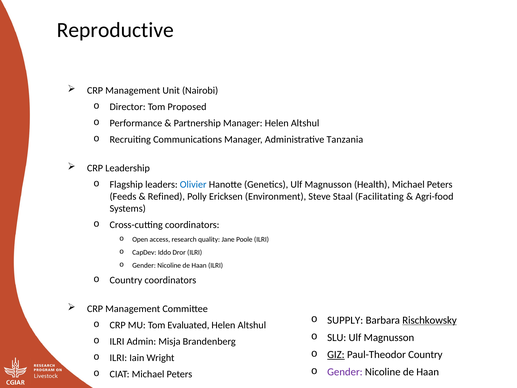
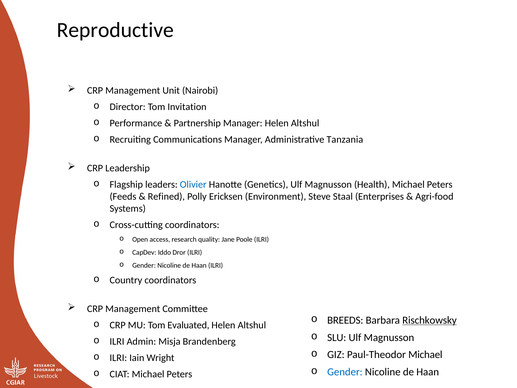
Proposed: Proposed -> Invitation
Facilitating: Facilitating -> Enterprises
SUPPLY: SUPPLY -> BREEDS
GIZ underline: present -> none
Paul-Theodor Country: Country -> Michael
Gender at (345, 372) colour: purple -> blue
